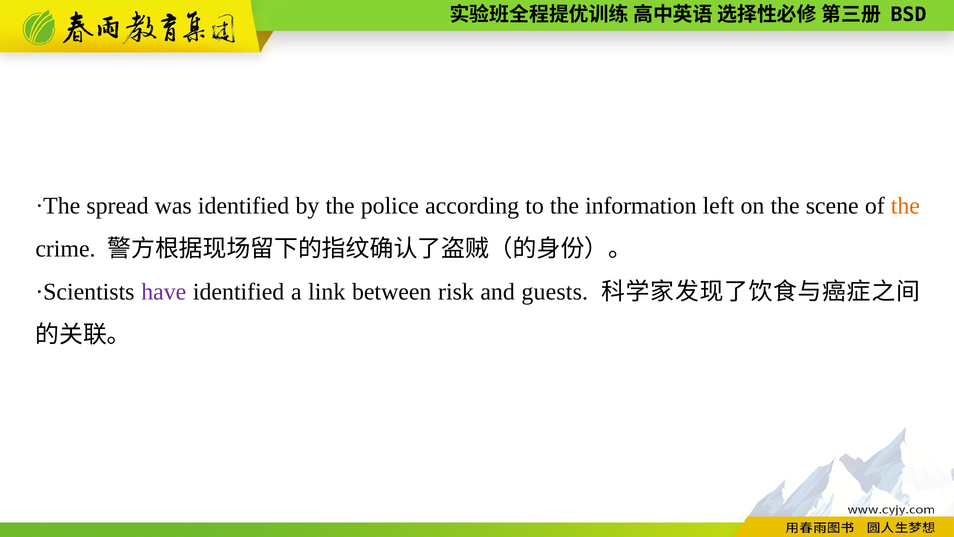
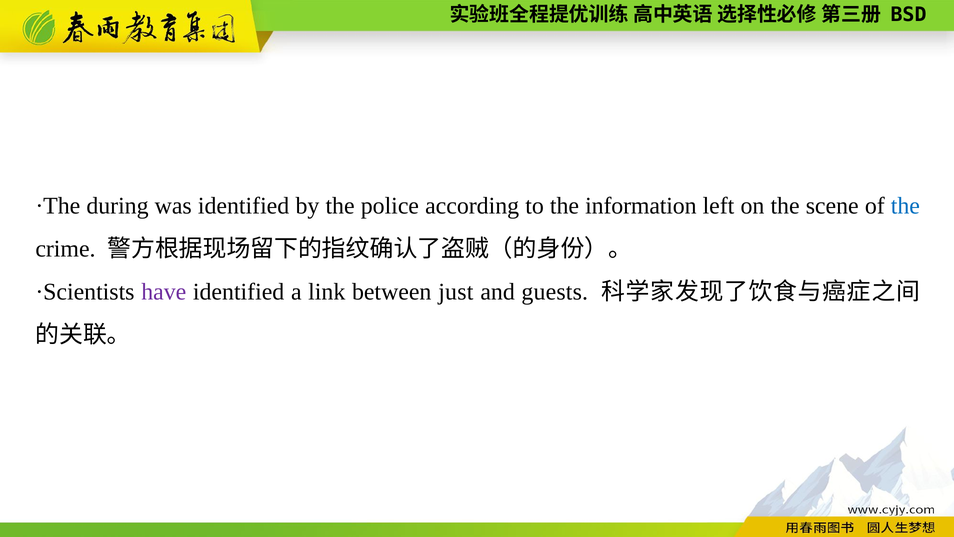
spread: spread -> during
the at (905, 206) colour: orange -> blue
risk: risk -> just
